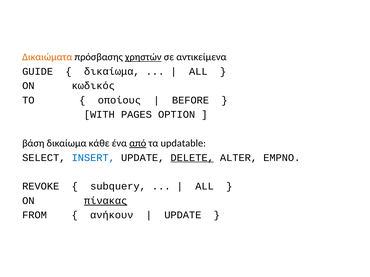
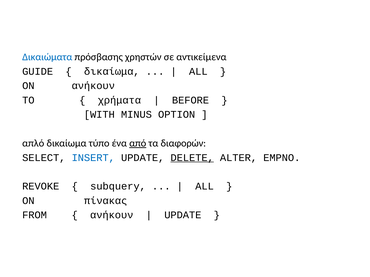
Δικαιώματα colour: orange -> blue
χρηστών underline: present -> none
ON κωδικός: κωδικός -> ανήκουν
οποίους: οποίους -> χρήματα
PAGES: PAGES -> MINUS
βάση: βάση -> απλό
κάθε: κάθε -> τύπο
updatable: updatable -> διαφορών
πίνακας underline: present -> none
